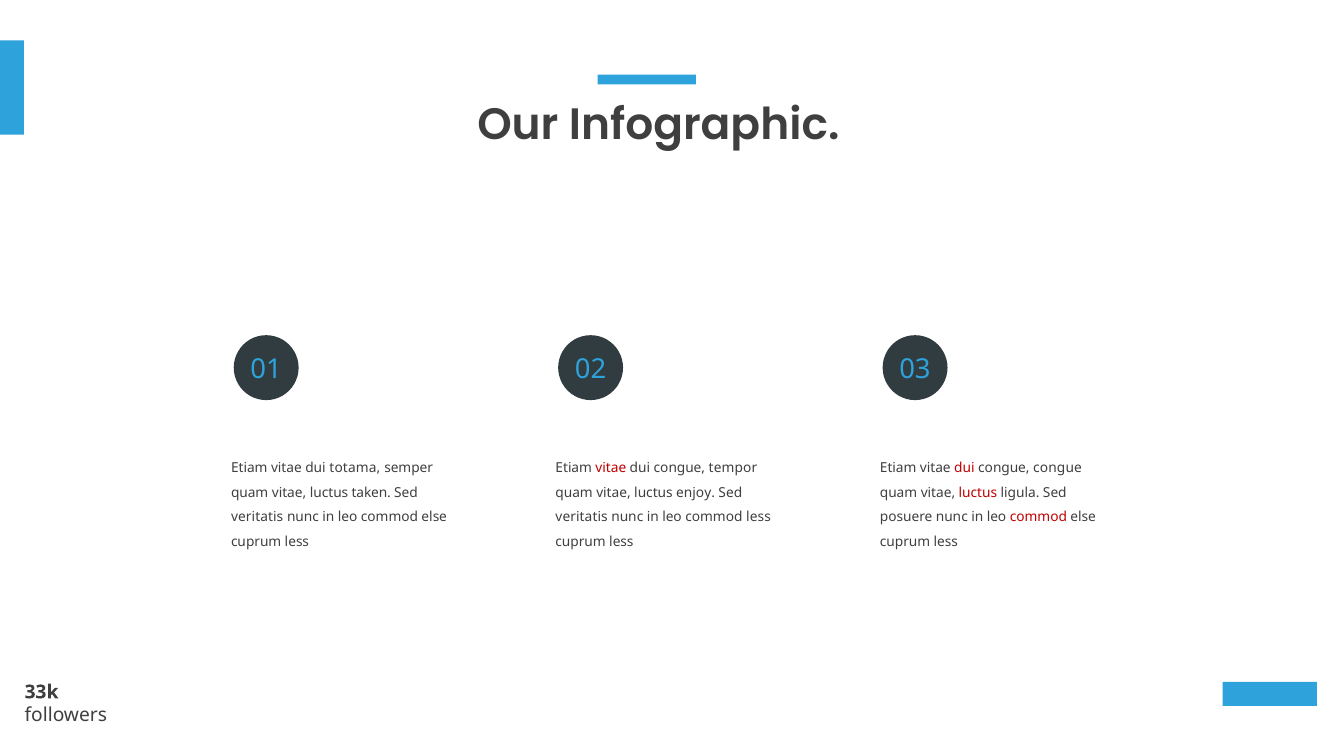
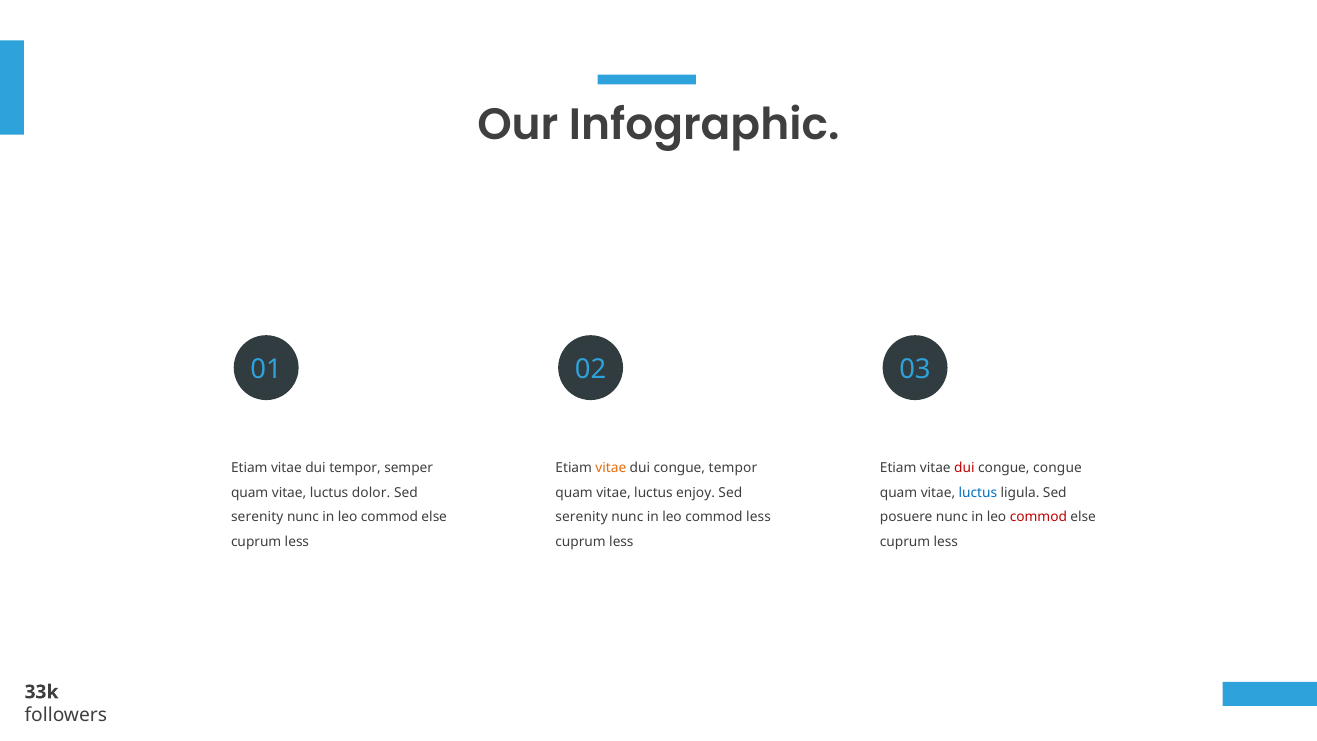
dui totama: totama -> tempor
vitae at (611, 468) colour: red -> orange
taken: taken -> dolor
luctus at (978, 492) colour: red -> blue
veritatis at (257, 517): veritatis -> serenity
veritatis at (582, 517): veritatis -> serenity
